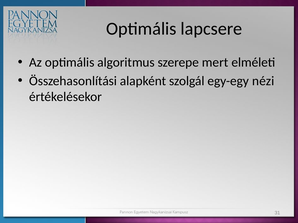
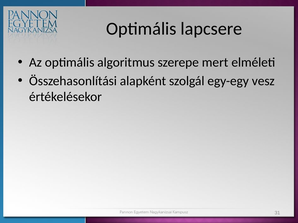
nézi: nézi -> vesz
